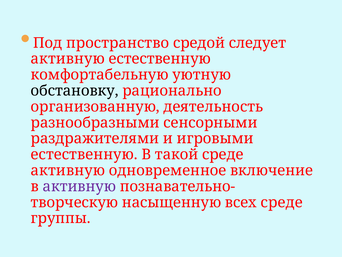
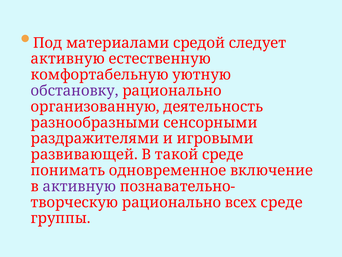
пространство: пространство -> материалами
обстановку colour: black -> purple
естественную at (84, 154): естественную -> развивающей
активную at (68, 170): активную -> понимать
насыщенную at (172, 202): насыщенную -> рационально
